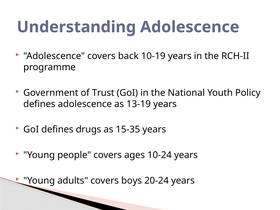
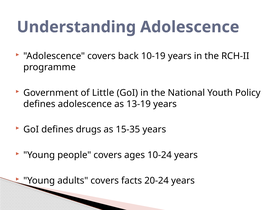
Trust: Trust -> Little
boys: boys -> facts
